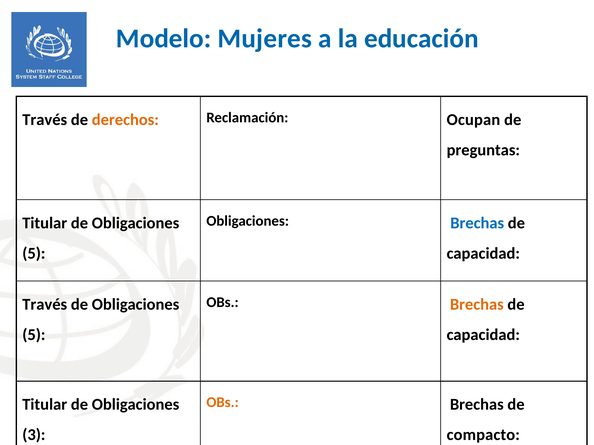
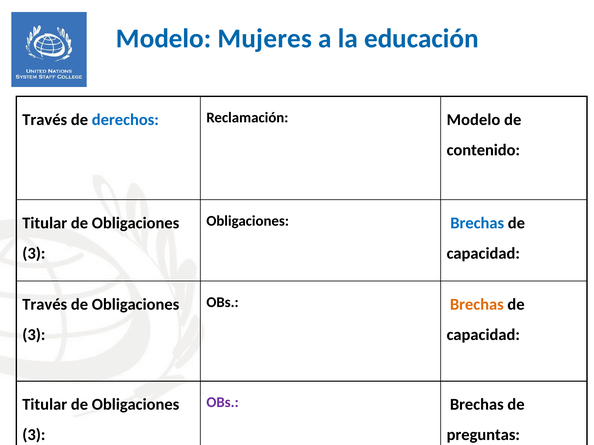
derechos colour: orange -> blue
Reclamación Ocupan: Ocupan -> Modelo
preguntas: preguntas -> contenido
5 at (34, 254): 5 -> 3
5 at (34, 335): 5 -> 3
OBs at (223, 403) colour: orange -> purple
compacto: compacto -> preguntas
